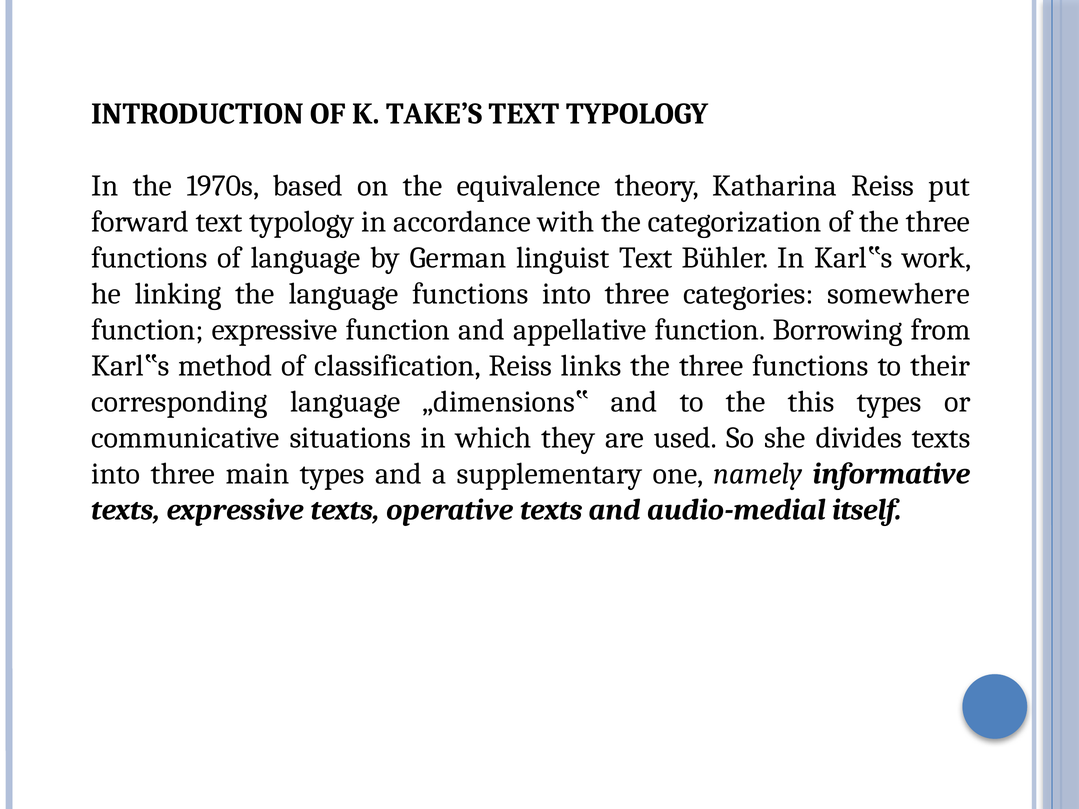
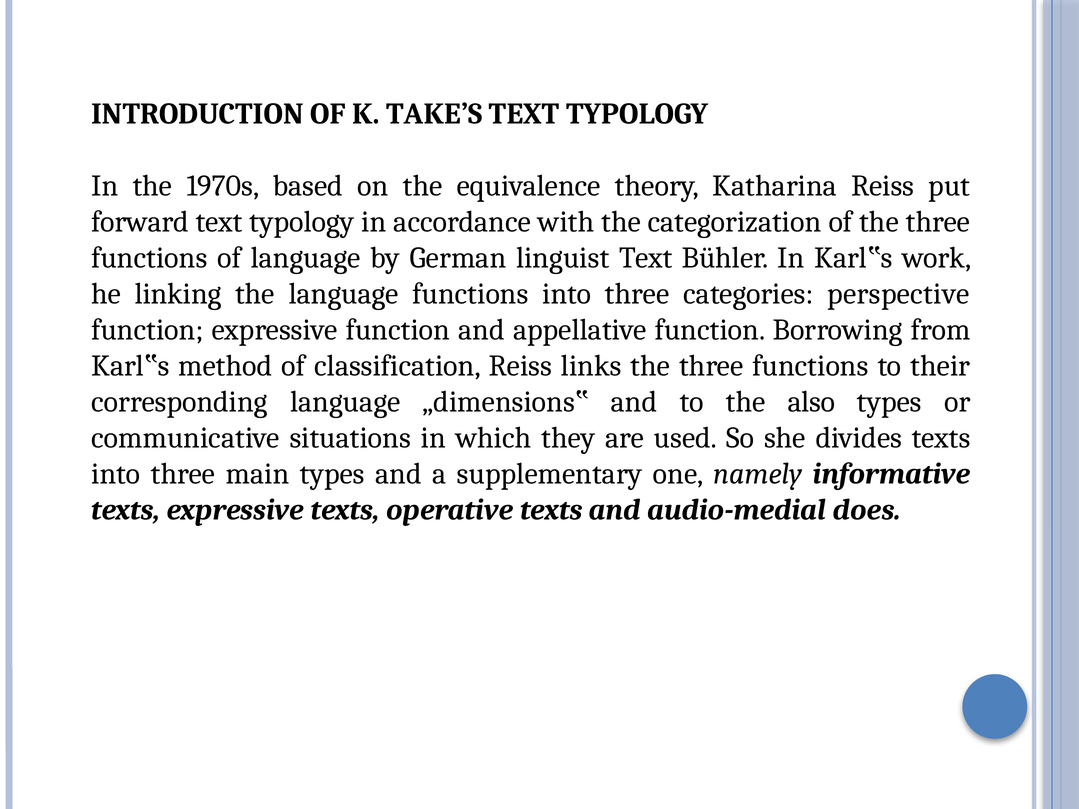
somewhere: somewhere -> perspective
this: this -> also
itself: itself -> does
